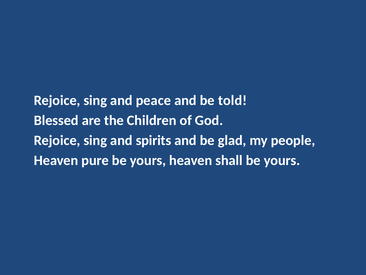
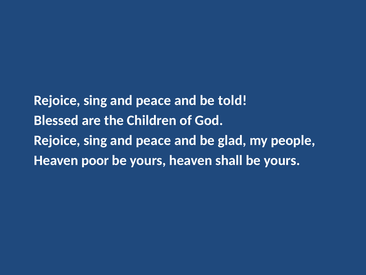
spirits at (153, 140): spirits -> peace
pure: pure -> poor
